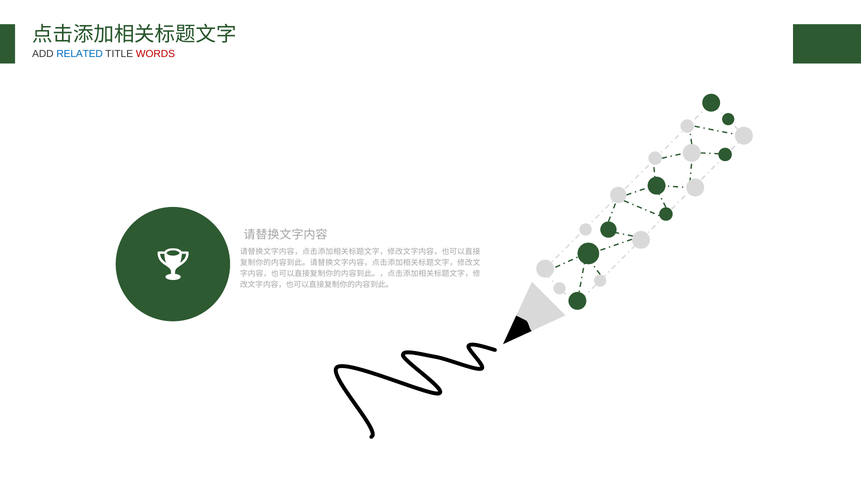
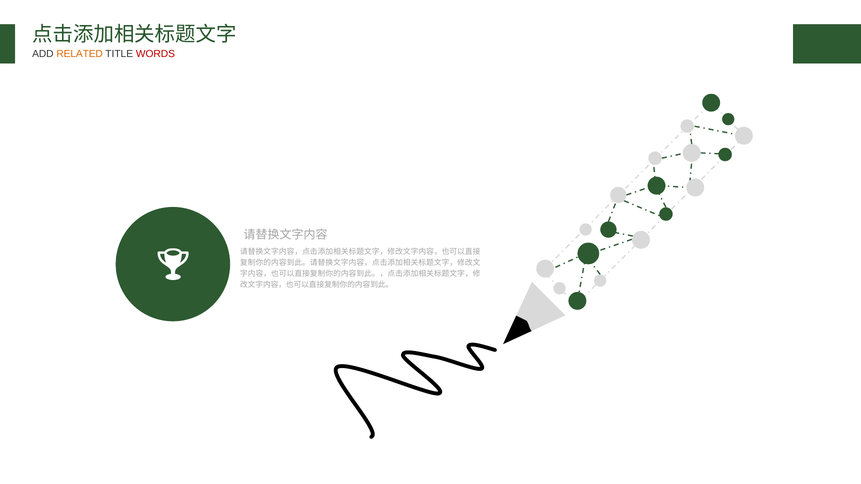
RELATED colour: blue -> orange
